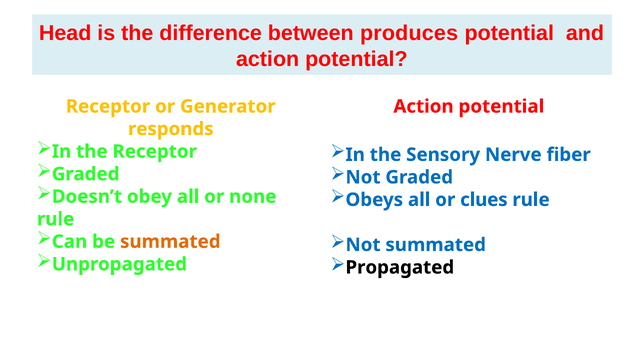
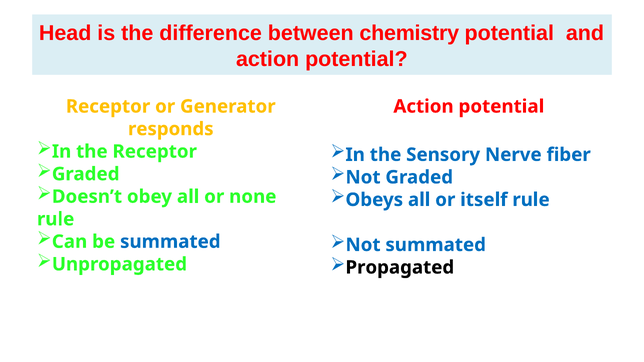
produces: produces -> chemistry
clues: clues -> itself
summated at (170, 242) colour: orange -> blue
